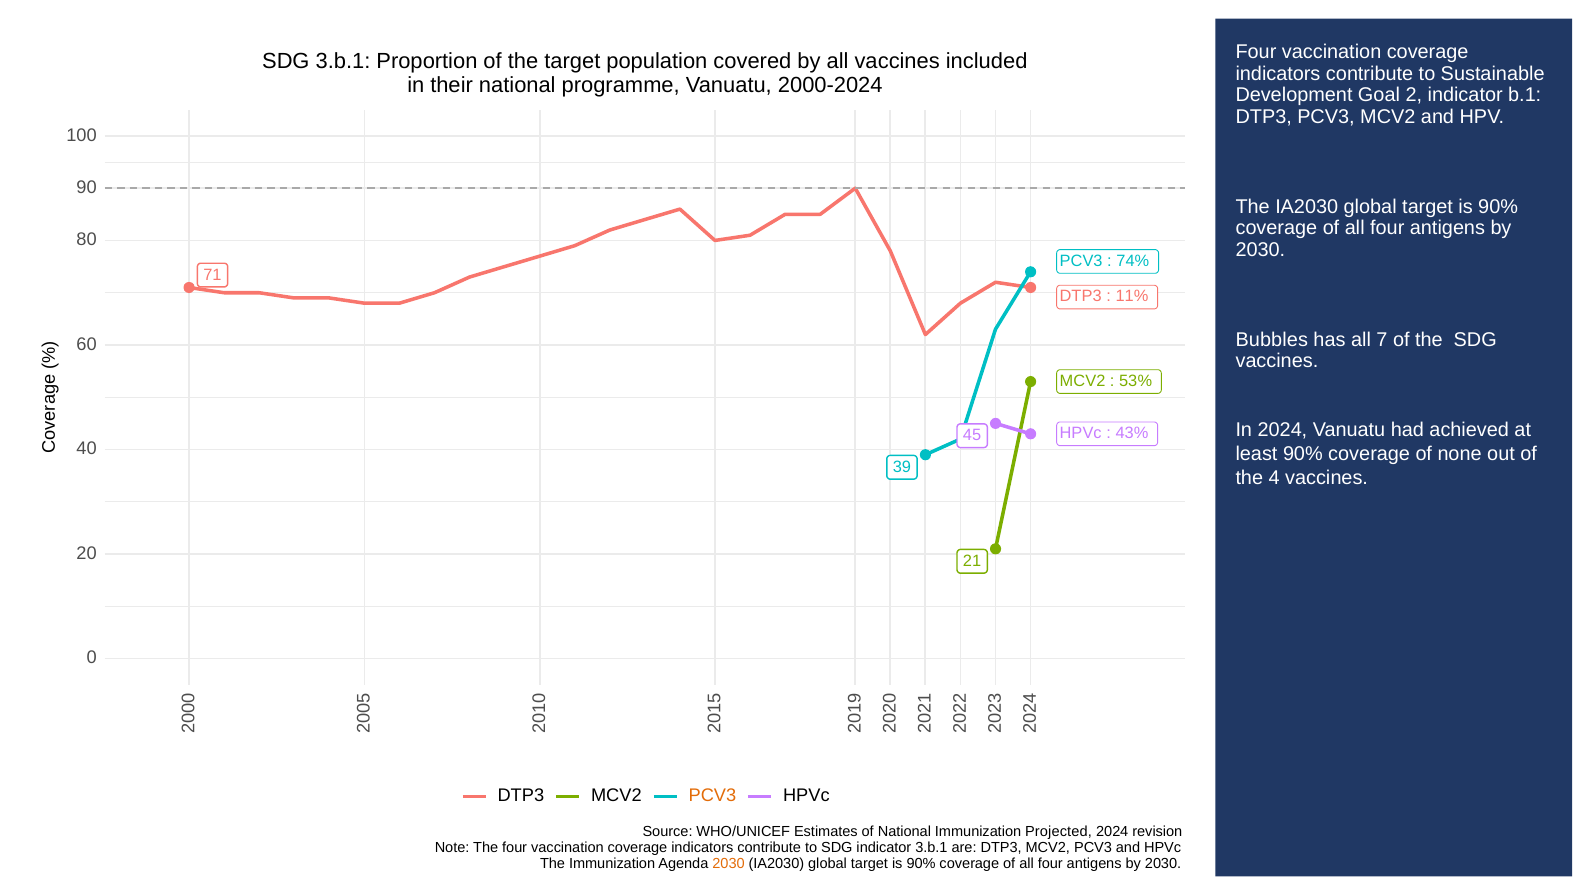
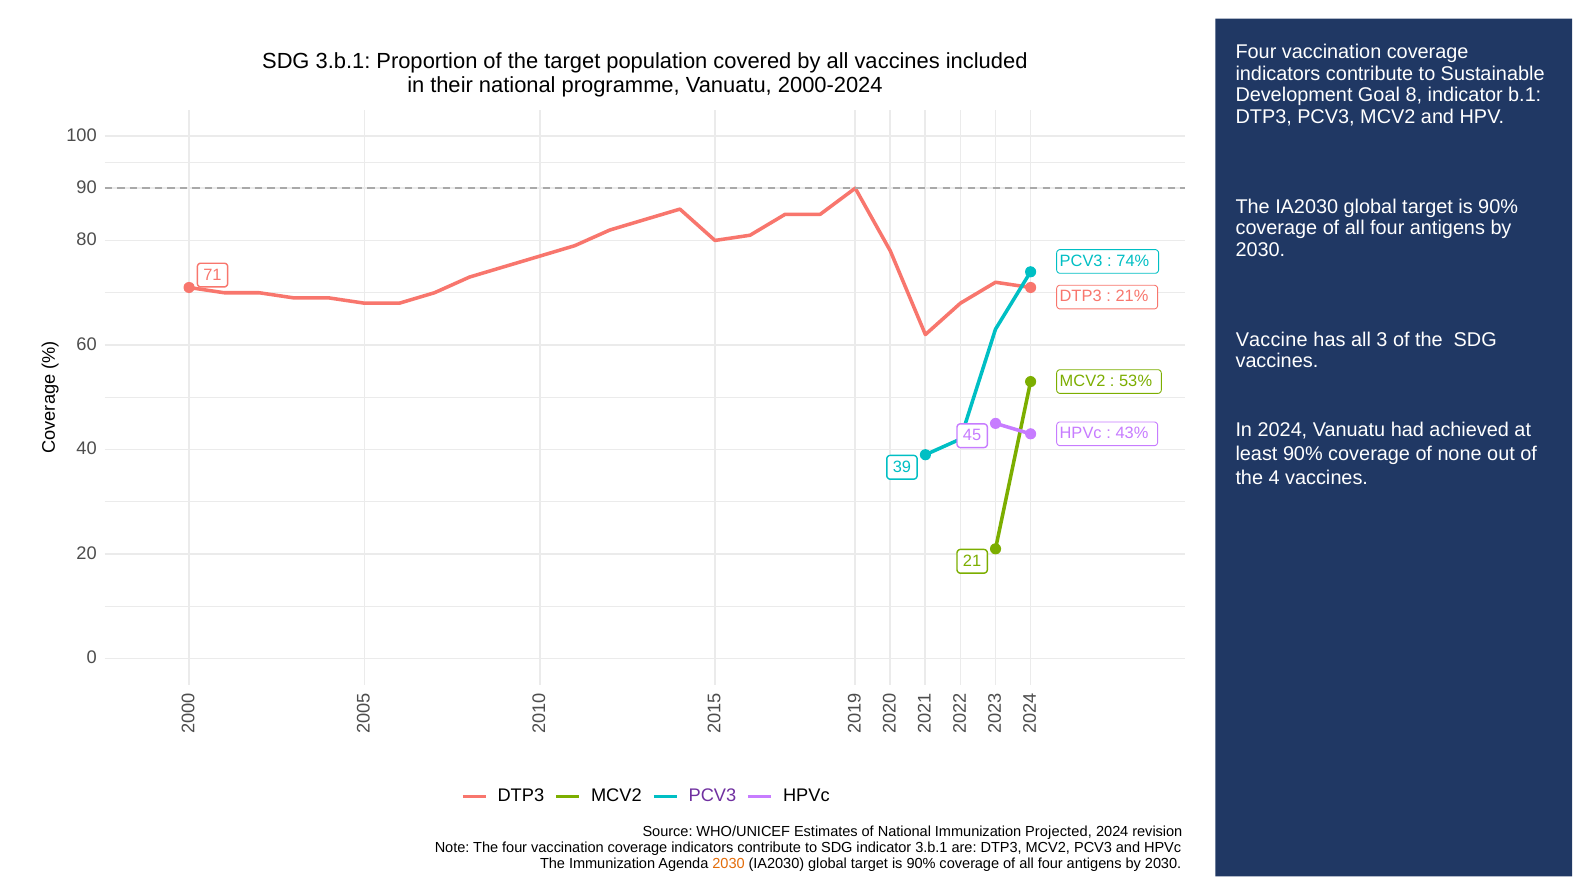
Goal 2: 2 -> 8
11%: 11% -> 21%
Bubbles: Bubbles -> Vaccine
all 7: 7 -> 3
PCV3 at (712, 796) colour: orange -> purple
